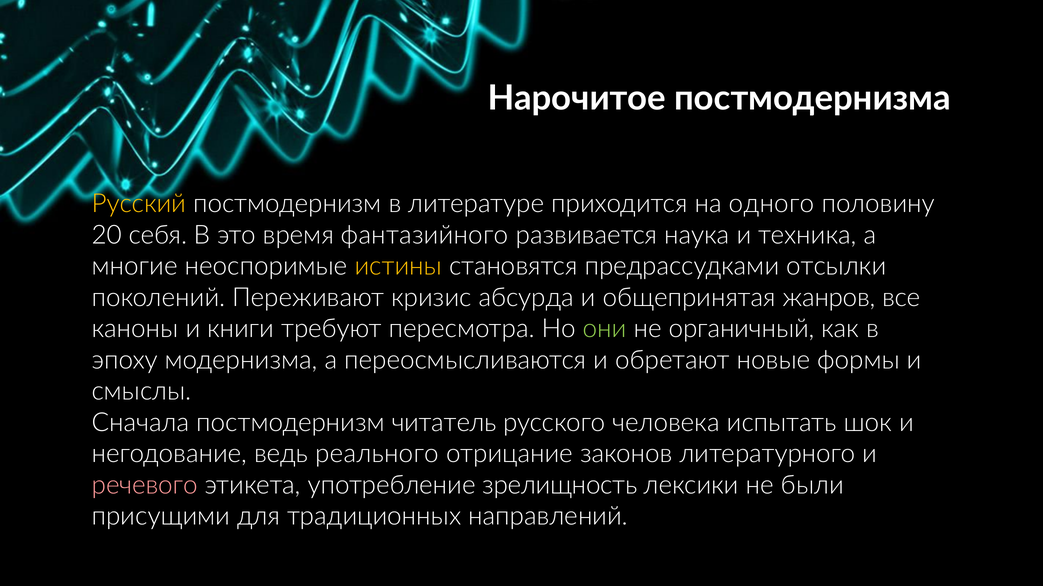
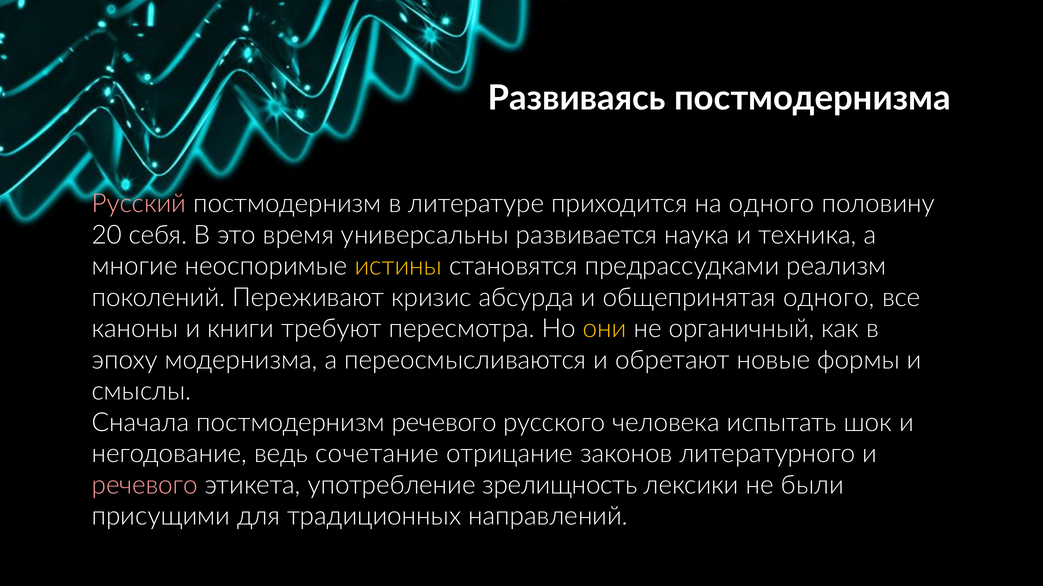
Нарочитое: Нарочитое -> Развиваясь
Русский colour: yellow -> pink
фантазийного: фантазийного -> универсальны
отсылки: отсылки -> реализм
общепринятая жанров: жанров -> одного
они colour: light green -> yellow
постмодернизм читатель: читатель -> речевого
реального: реального -> сочетание
